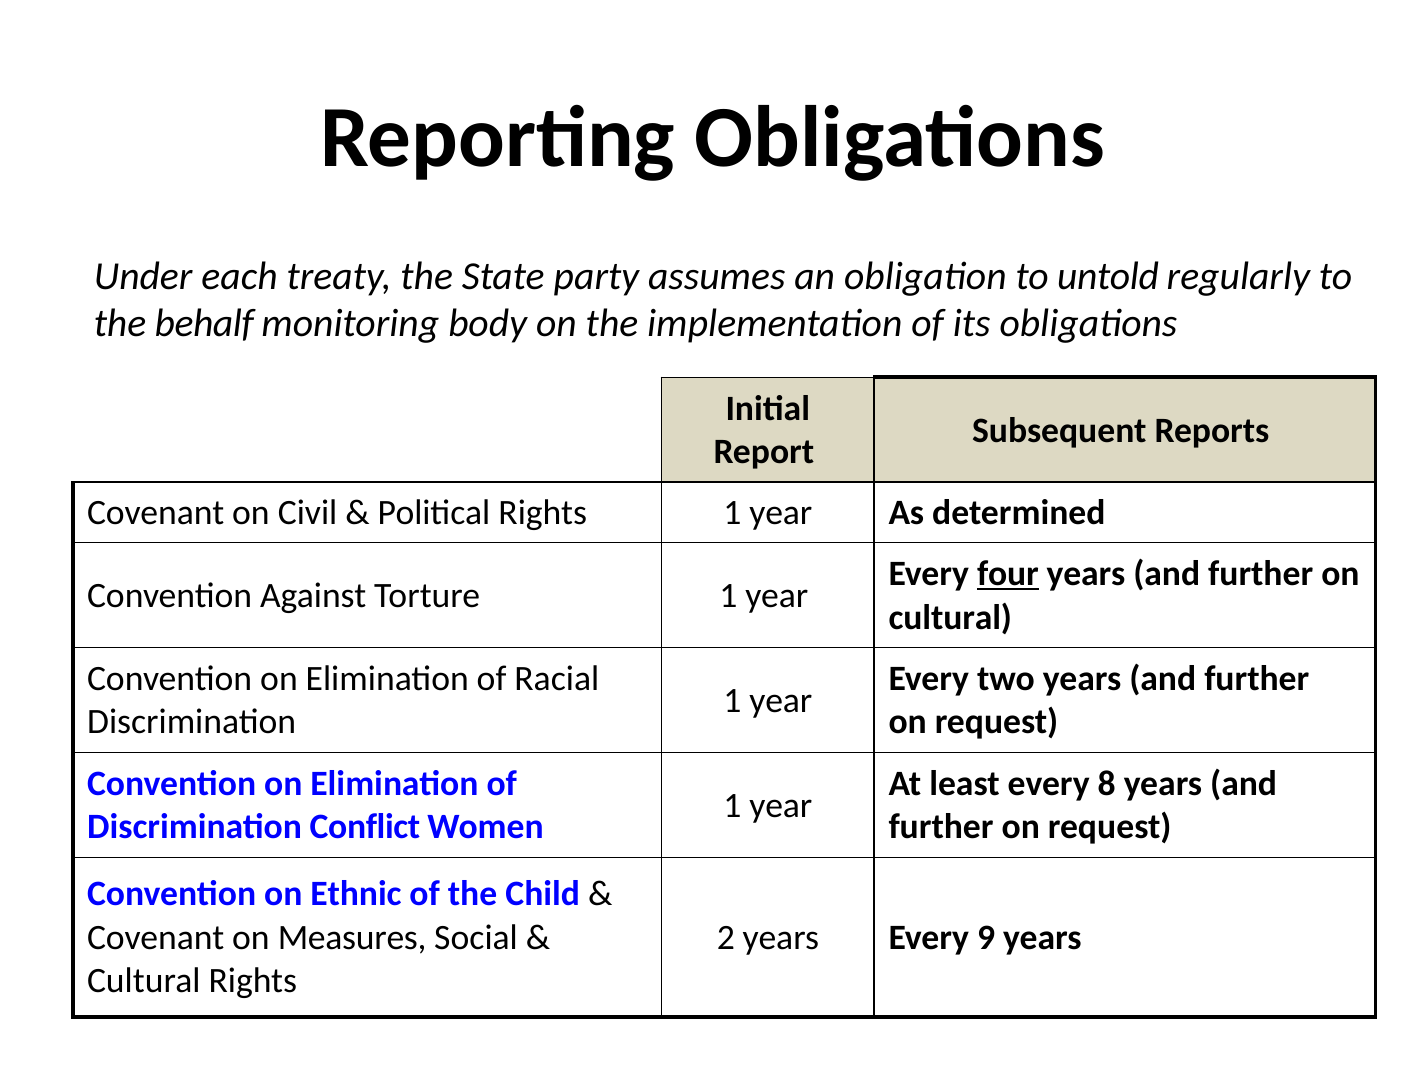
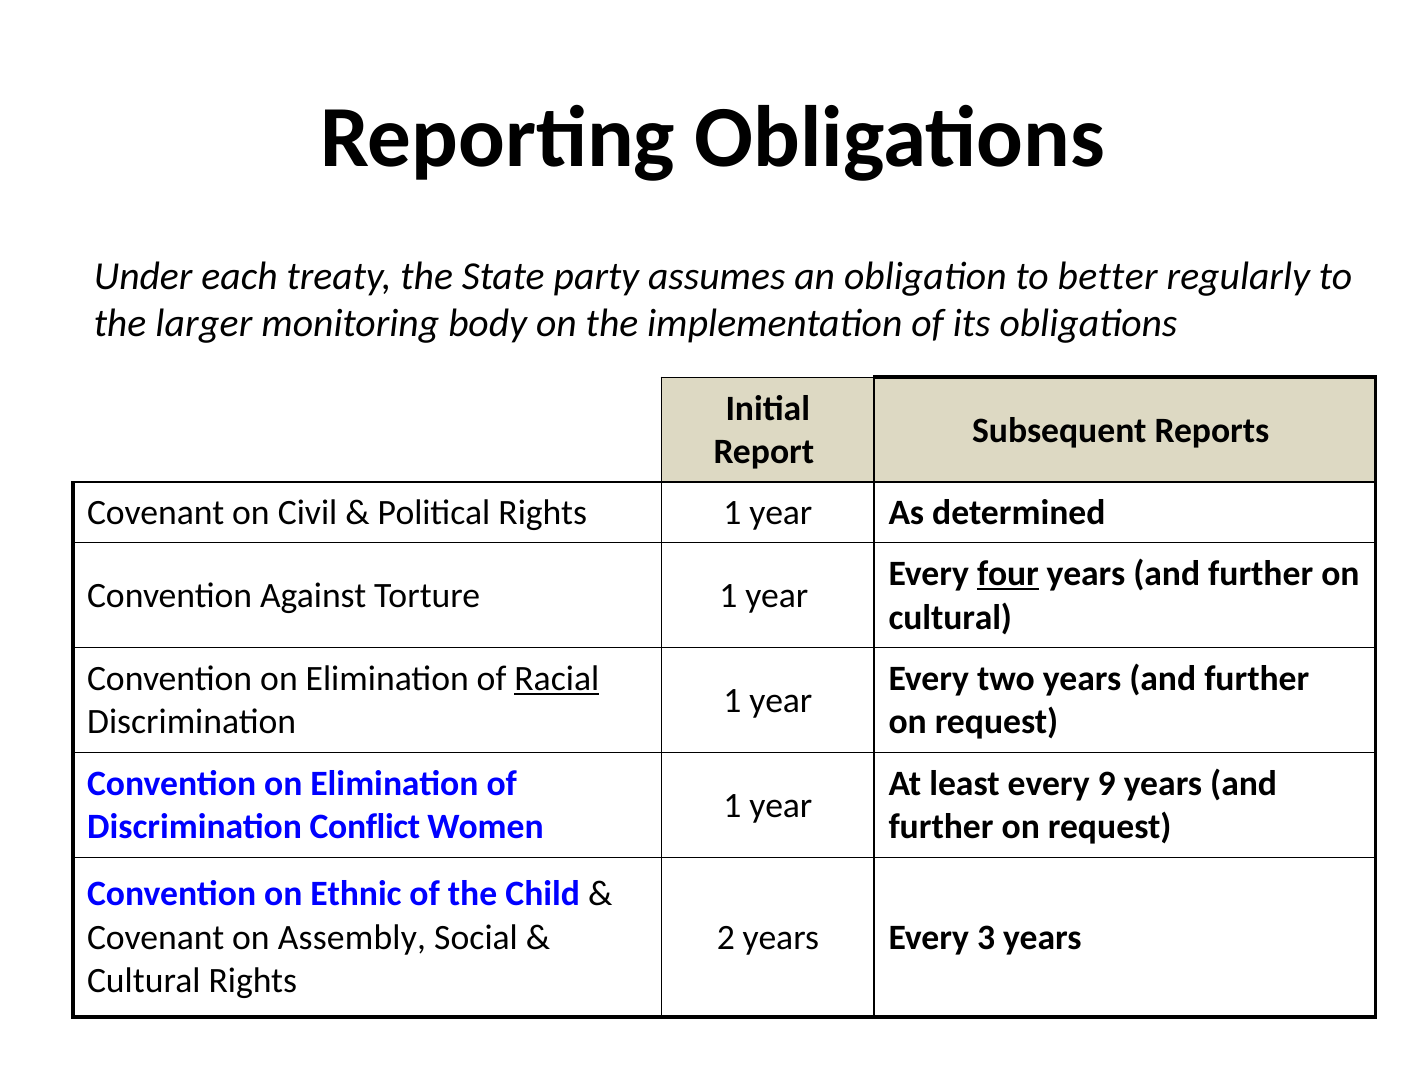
untold: untold -> better
behalf: behalf -> larger
Racial underline: none -> present
8: 8 -> 9
Measures: Measures -> Assembly
9: 9 -> 3
